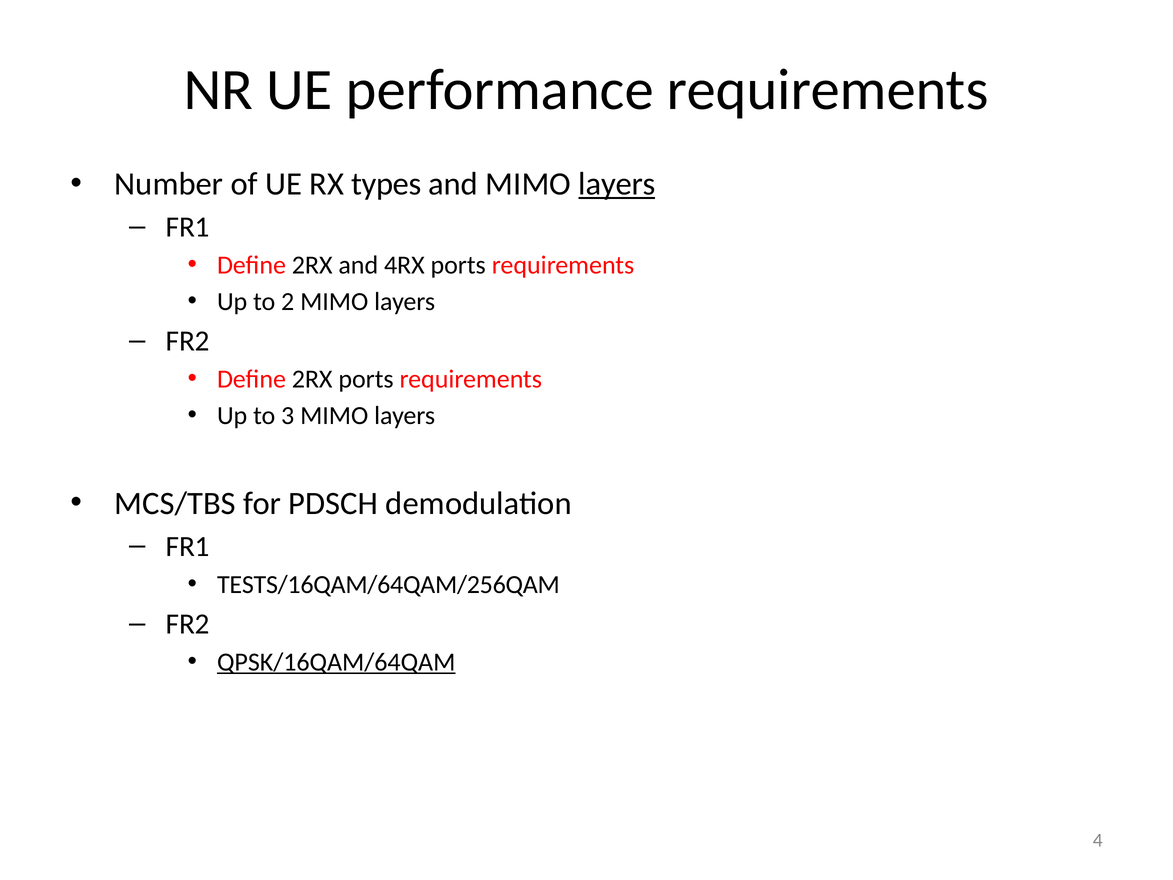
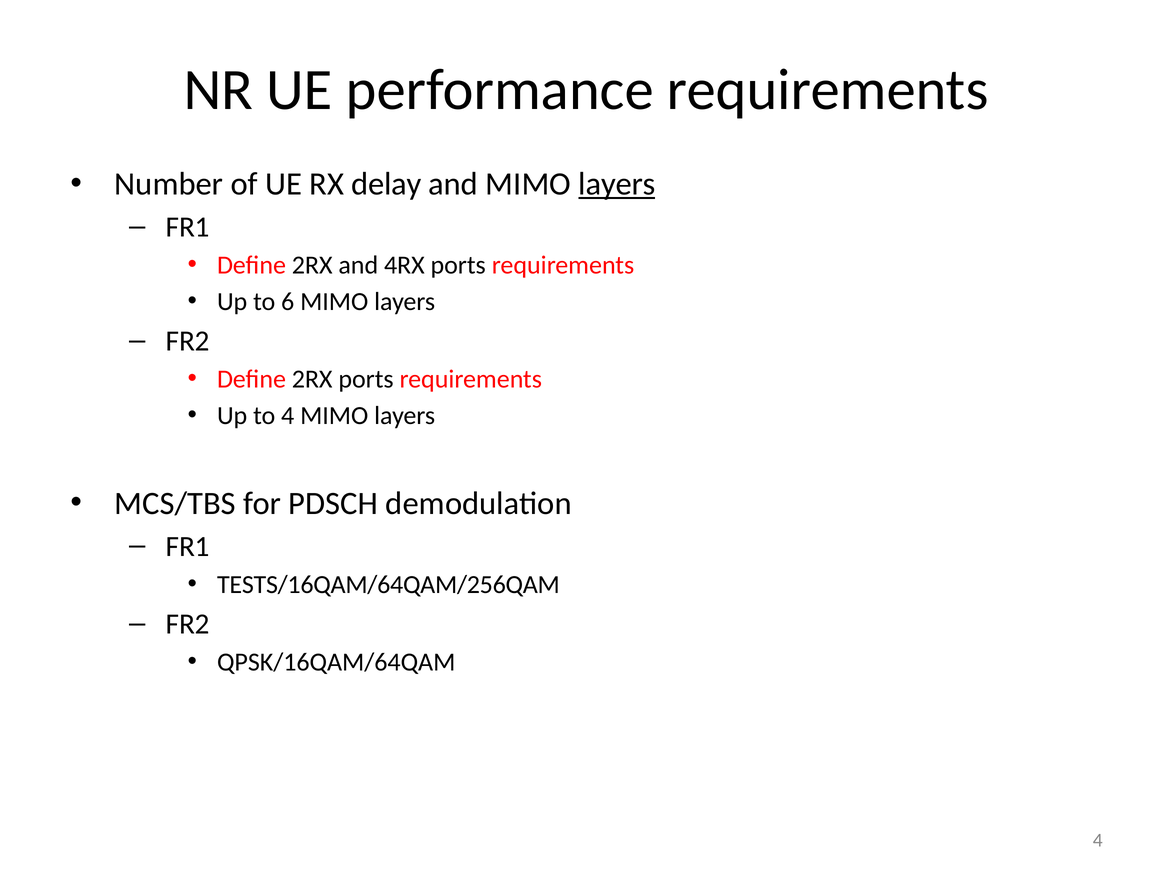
types: types -> delay
2: 2 -> 6
to 3: 3 -> 4
QPSK/16QAM/64QAM underline: present -> none
